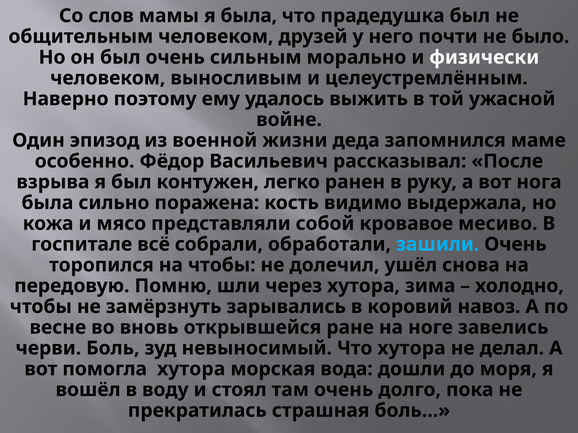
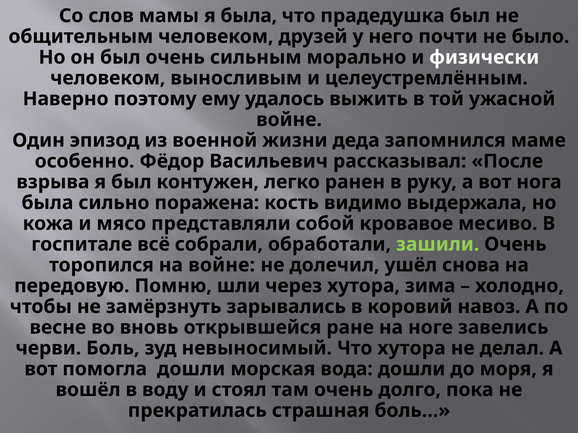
зашили colour: light blue -> light green
на чтобы: чтобы -> войне
помогла хутора: хутора -> дошли
